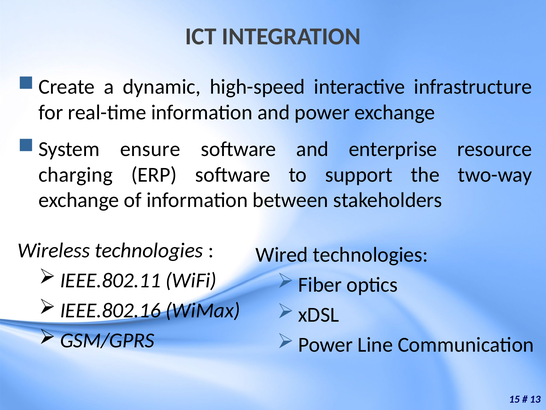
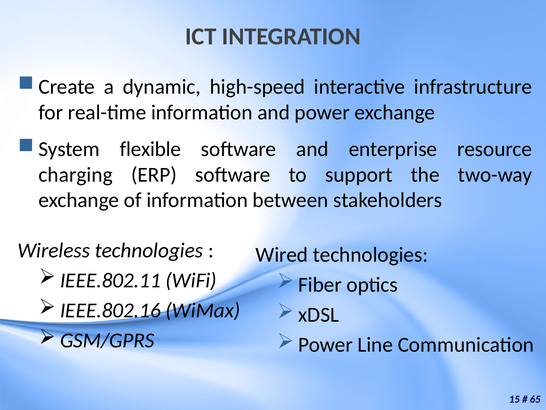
ensure: ensure -> flexible
13: 13 -> 65
